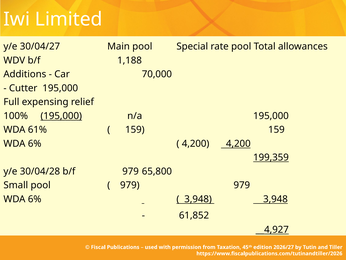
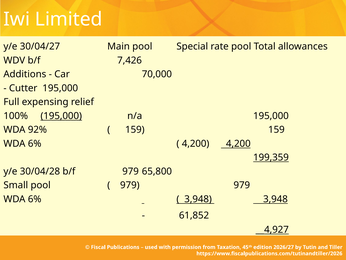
1,188: 1,188 -> 7,426
61%: 61% -> 92%
